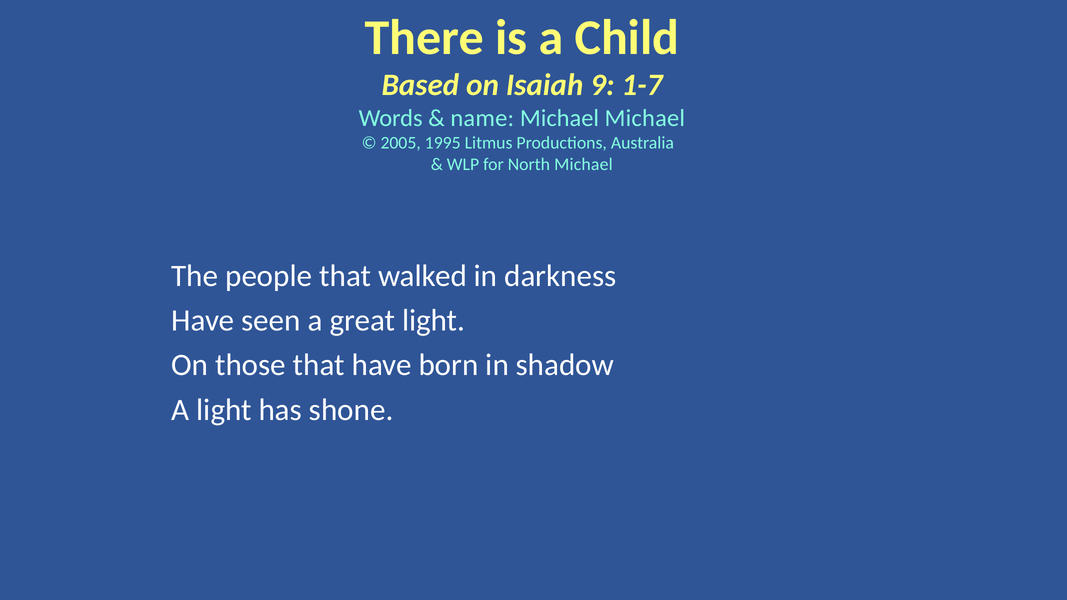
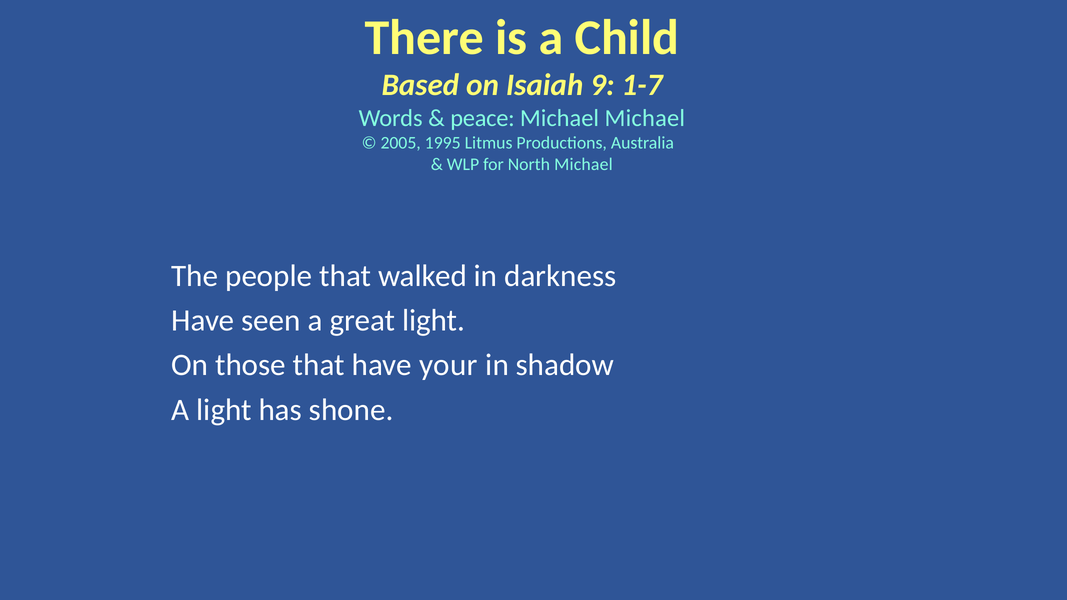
name: name -> peace
born: born -> your
